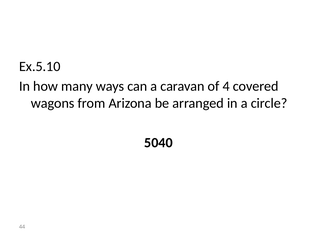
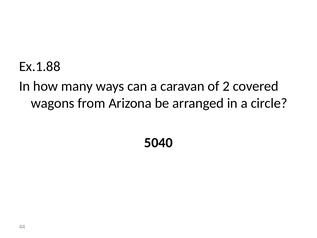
Ex.5.10: Ex.5.10 -> Ex.1.88
4: 4 -> 2
